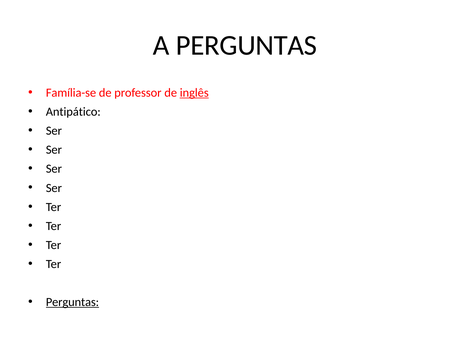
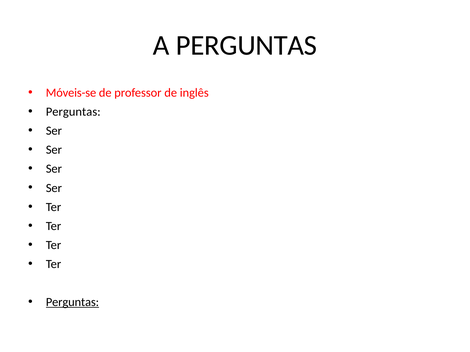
Família-se: Família-se -> Móveis-se
inglês underline: present -> none
Antipático at (73, 112): Antipático -> Perguntas
